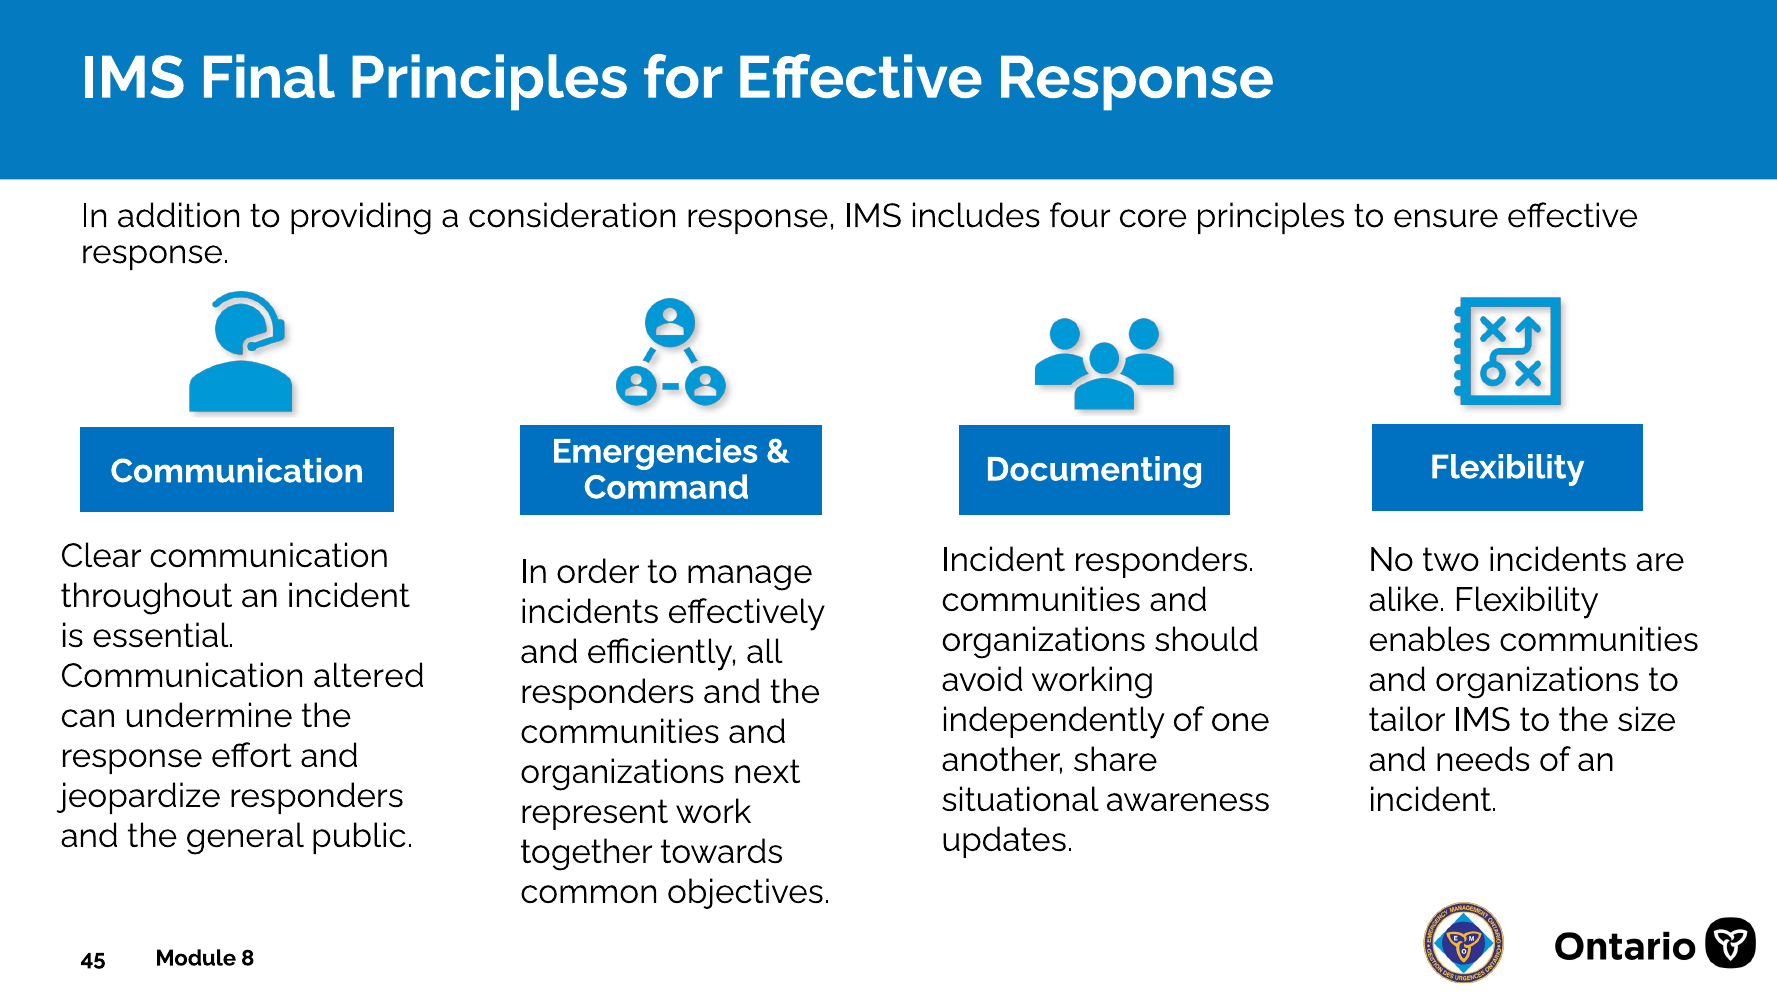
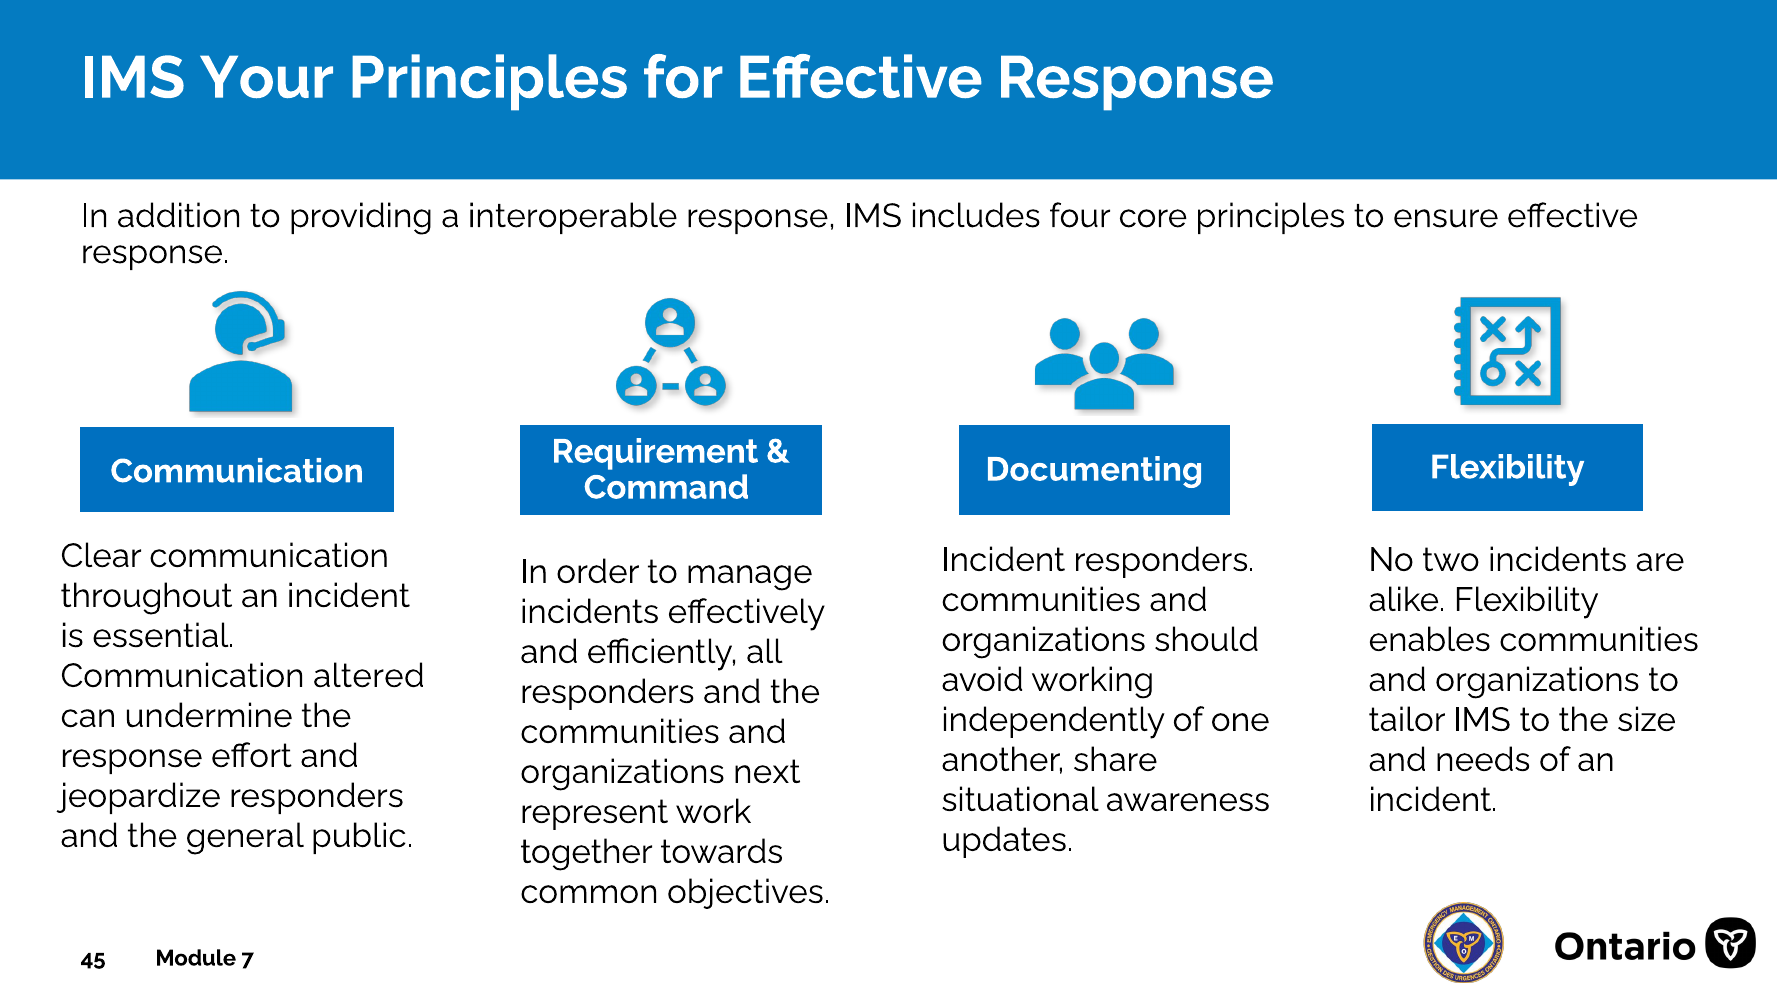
Final: Final -> Your
consideration: consideration -> interoperable
Emergencies: Emergencies -> Requirement
8: 8 -> 7
